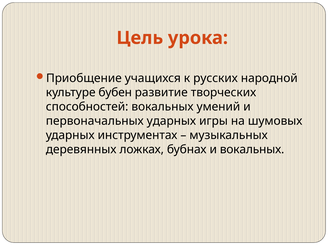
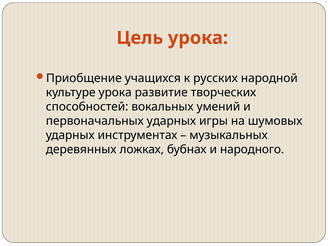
культуре бубен: бубен -> урока
и вокальных: вокальных -> народного
